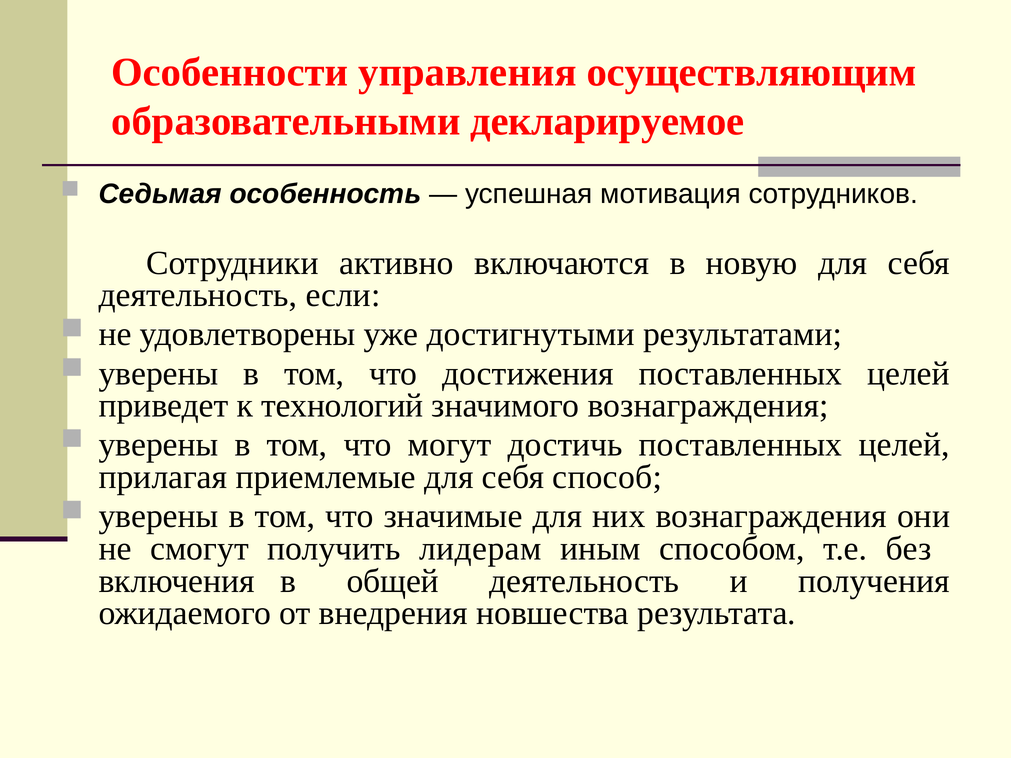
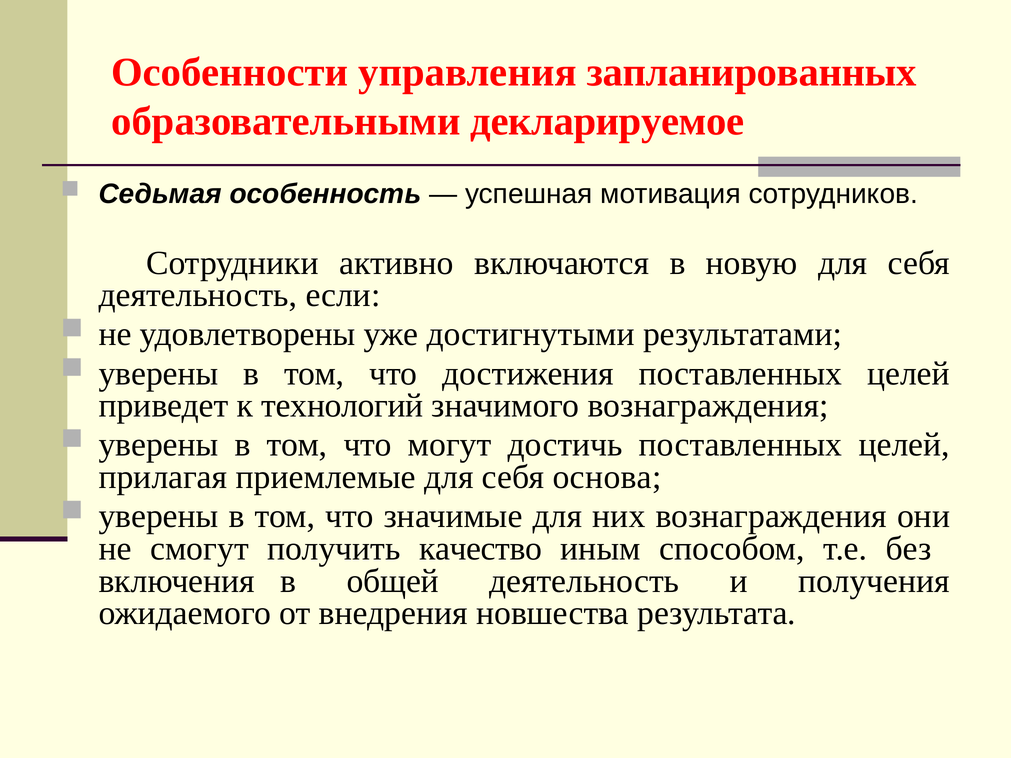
осуществляющим: осуществляющим -> запланированных
способ: способ -> основа
лидерам: лидерам -> качество
